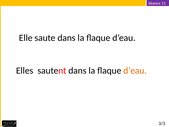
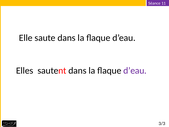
d’eau at (135, 70) colour: orange -> purple
